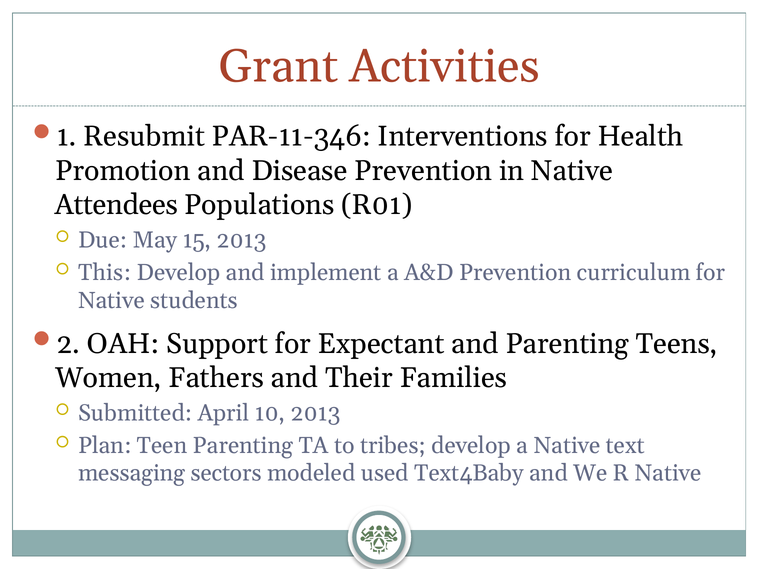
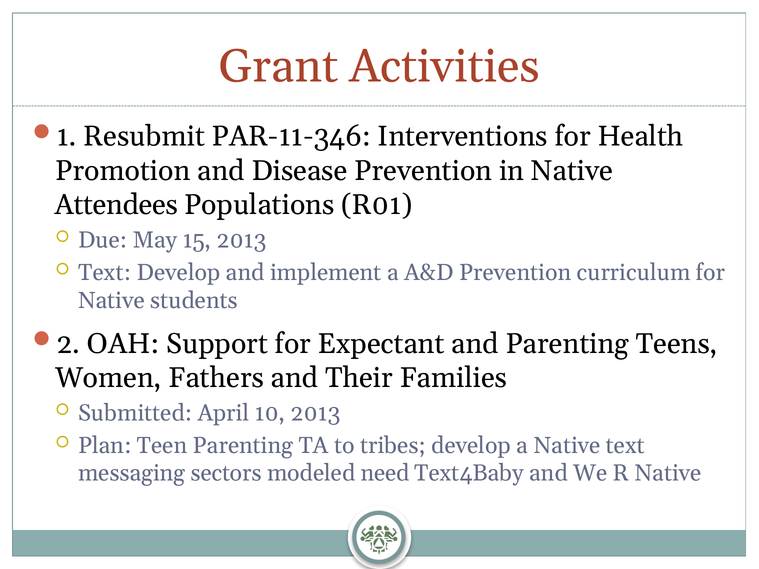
This at (105, 273): This -> Text
used: used -> need
